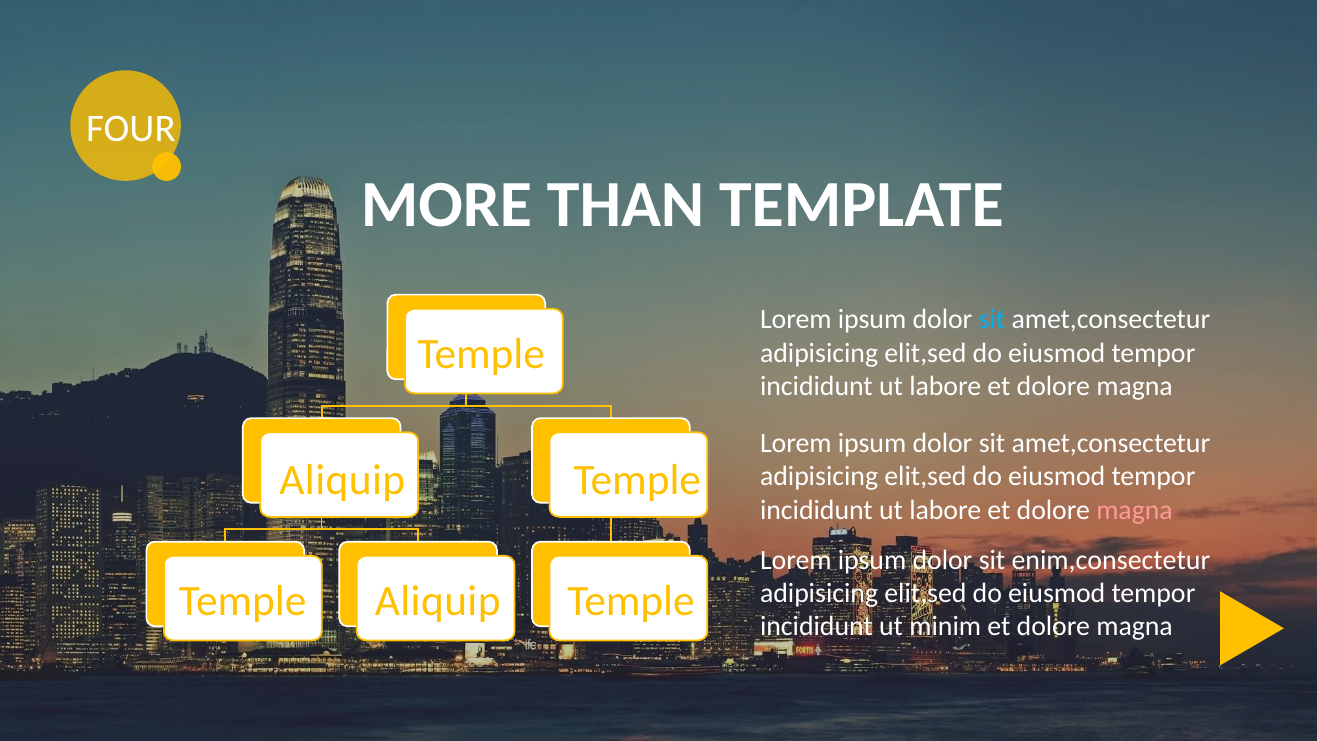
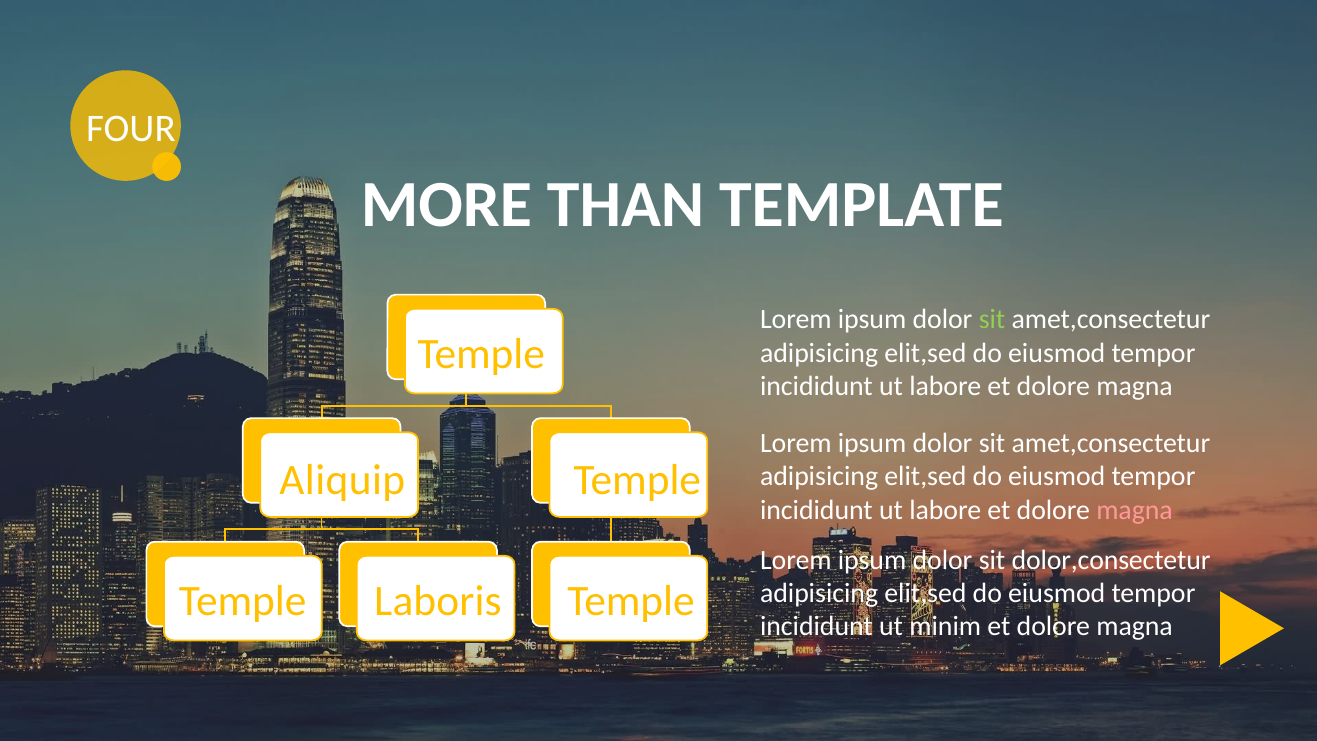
sit at (992, 319) colour: light blue -> light green
enim,consectetur: enim,consectetur -> dolor,consectetur
Aliquip at (438, 601): Aliquip -> Laboris
